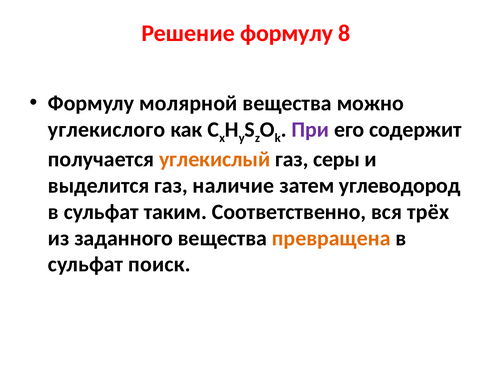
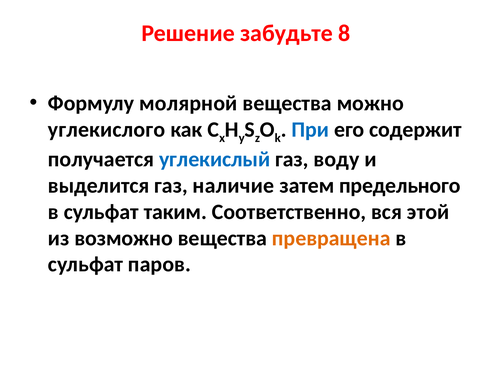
Решение формулу: формулу -> забудьте
При colour: purple -> blue
углекислый colour: orange -> blue
серы: серы -> воду
углеводород: углеводород -> предельного
трёх: трёх -> этой
заданного: заданного -> возможно
поиск: поиск -> паров
